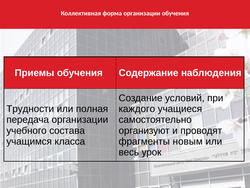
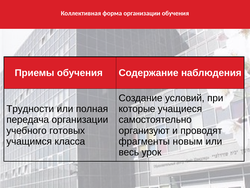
каждого: каждого -> которые
состава: состава -> готовых
